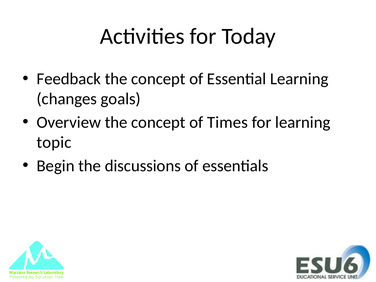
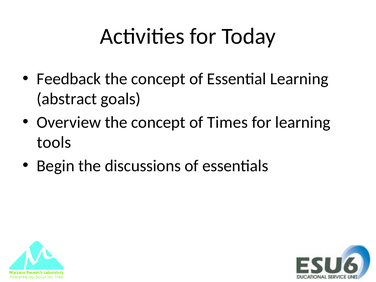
changes: changes -> abstract
topic: topic -> tools
